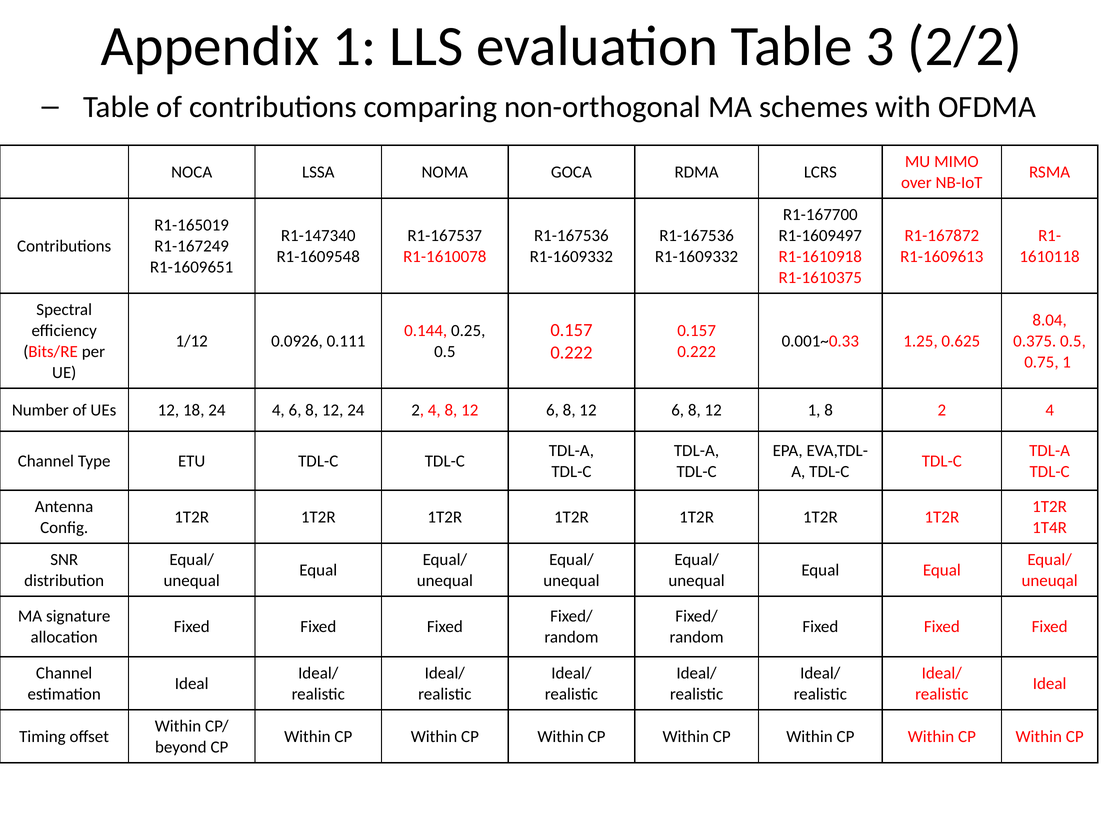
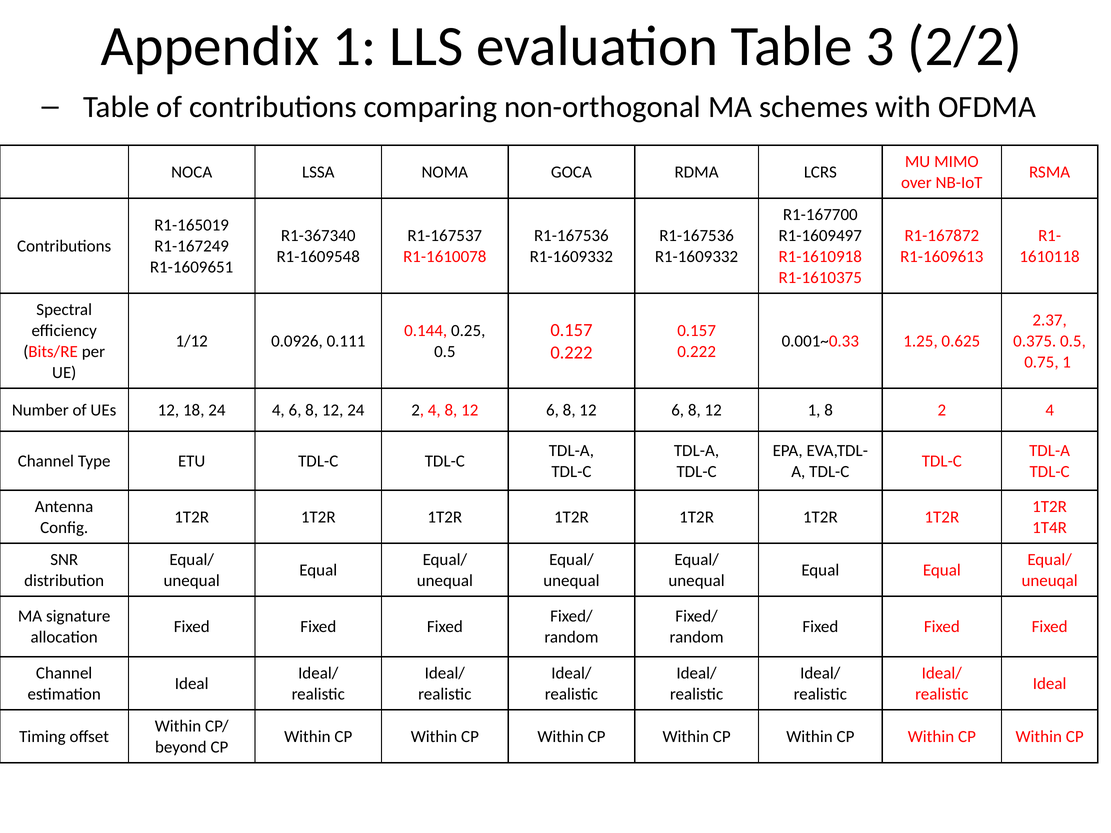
R1-147340: R1-147340 -> R1-367340
8.04: 8.04 -> 2.37
